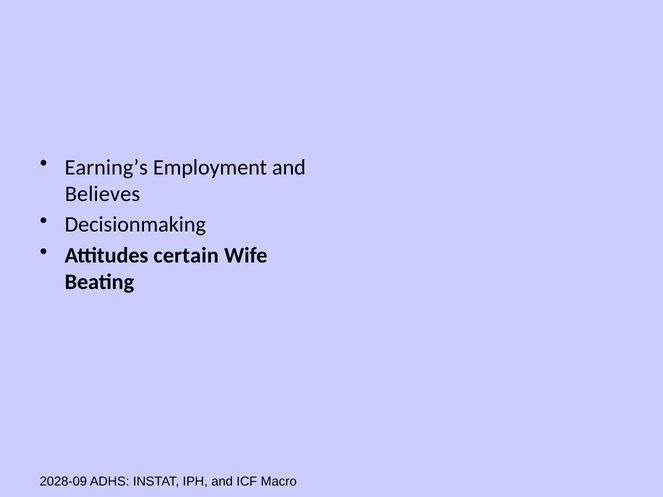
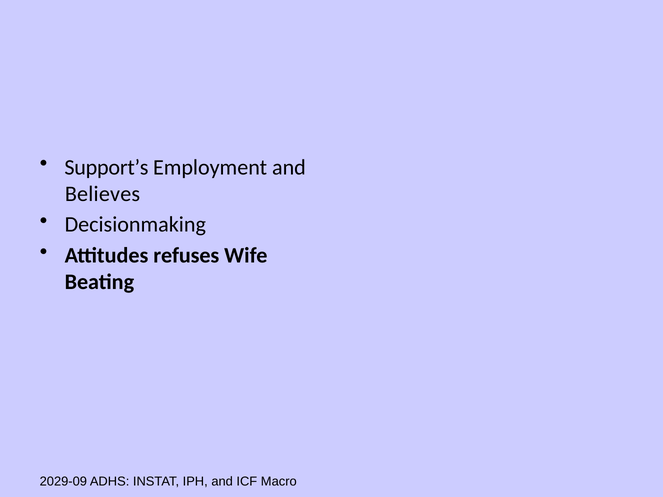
Earning’s: Earning’s -> Support’s
certain: certain -> refuses
2028-09: 2028-09 -> 2029-09
